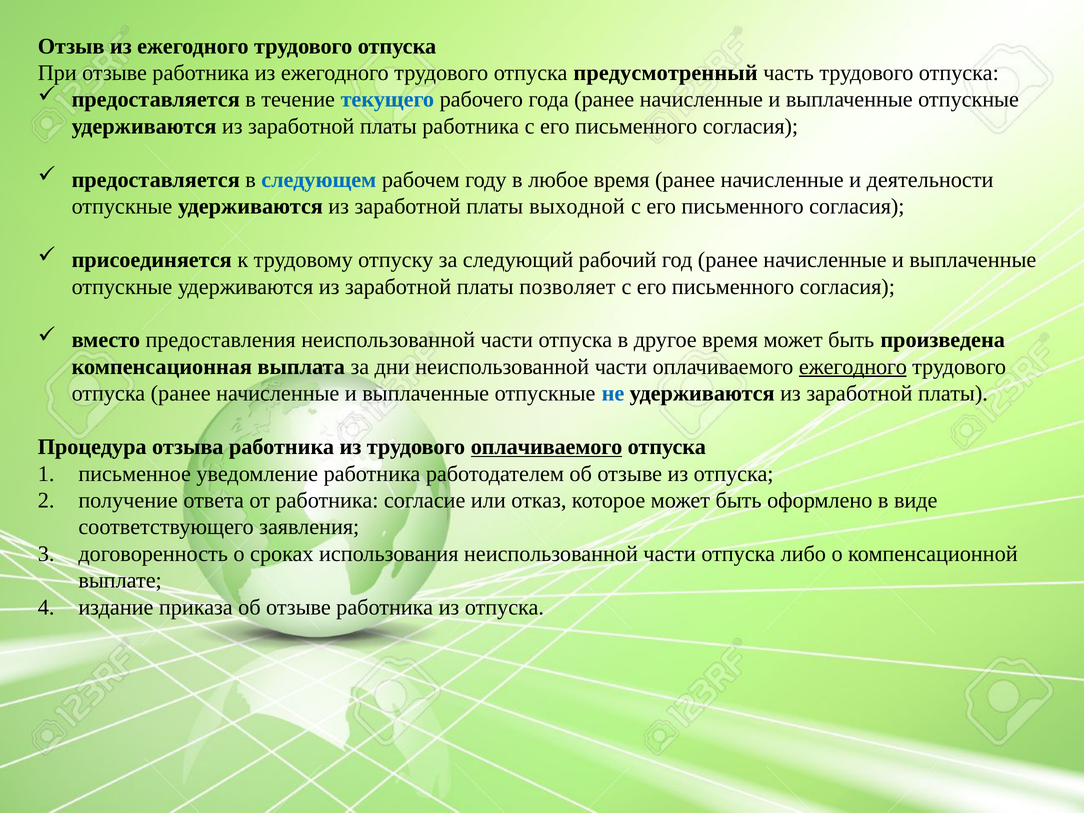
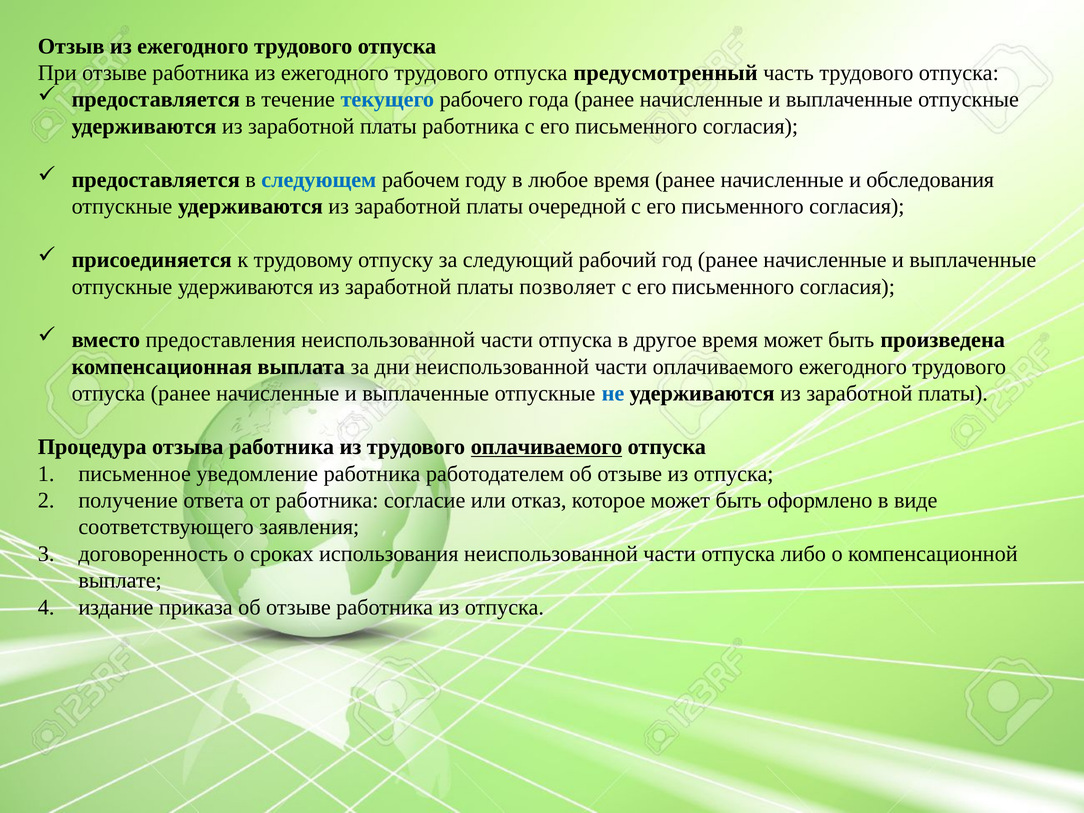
деятельности: деятельности -> обследования
выходной: выходной -> очередной
ежегодного at (853, 367) underline: present -> none
